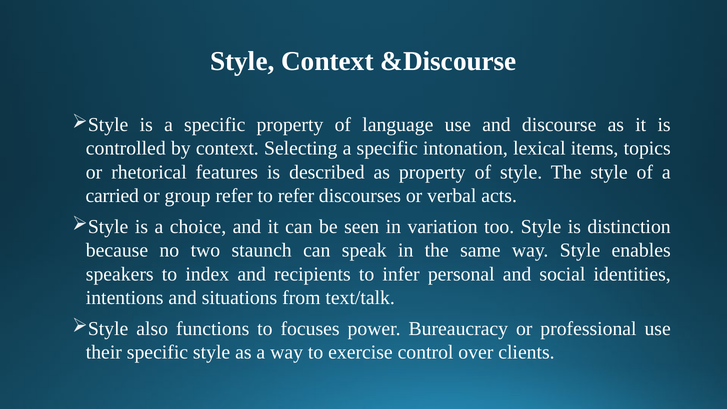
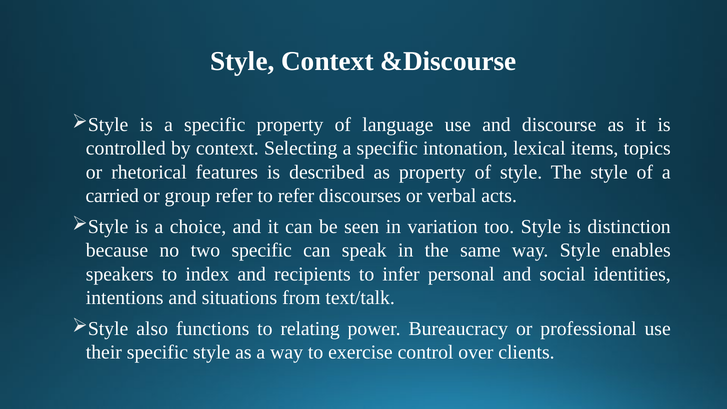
two staunch: staunch -> specific
focuses: focuses -> relating
